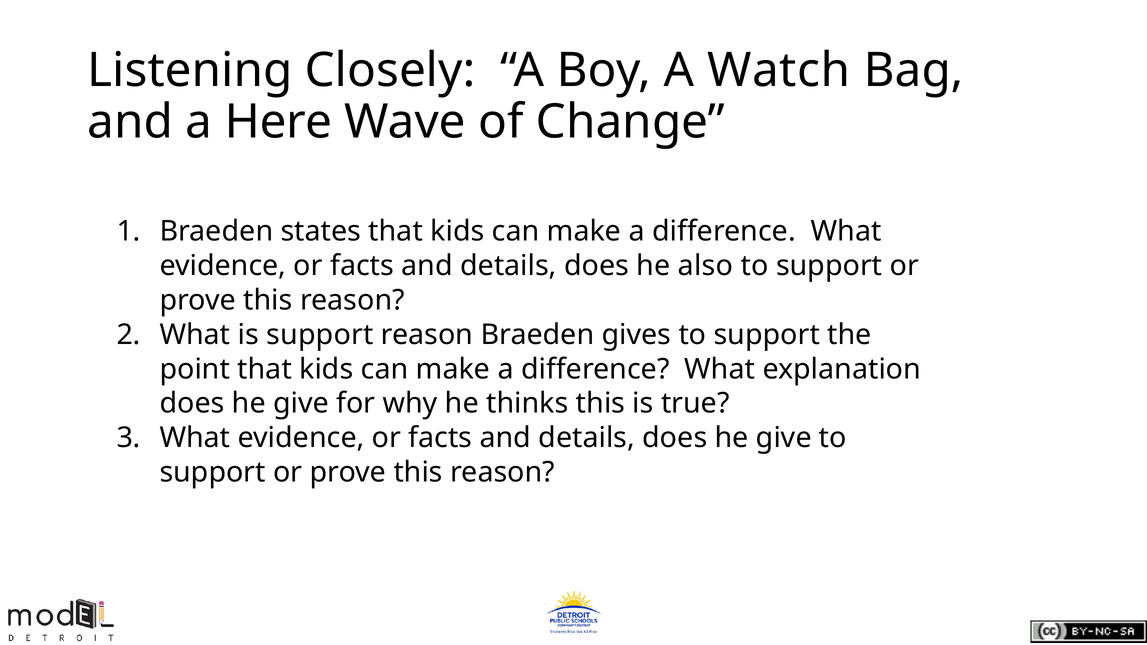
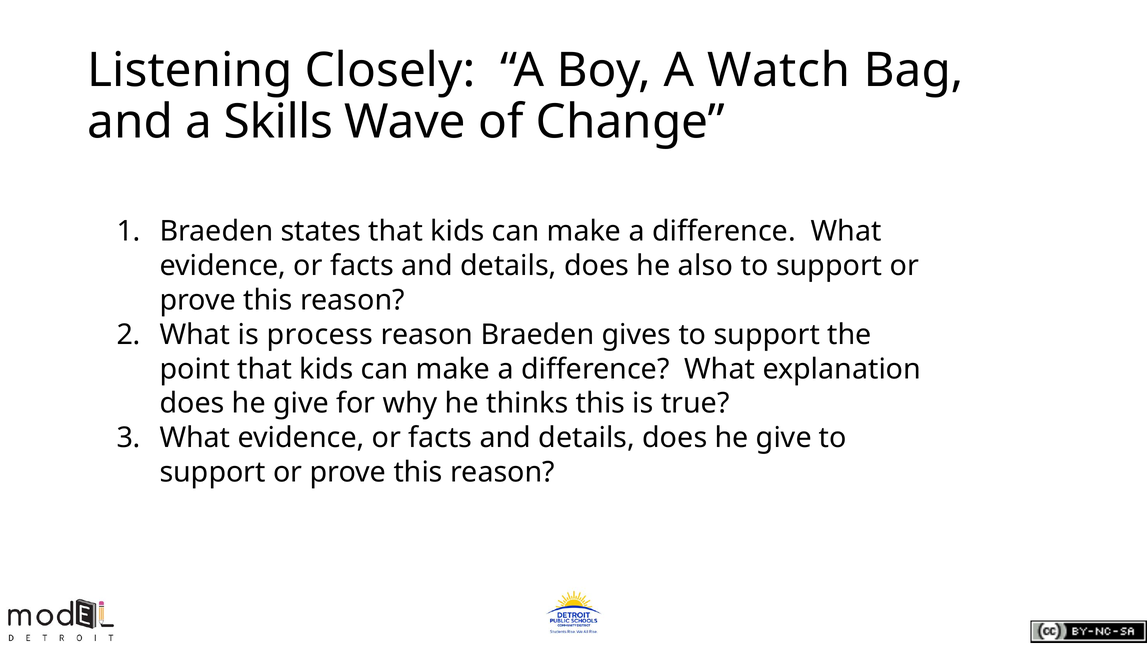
Here: Here -> Skills
is support: support -> process
